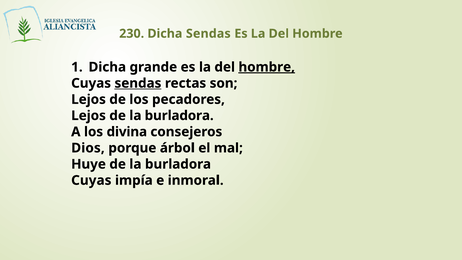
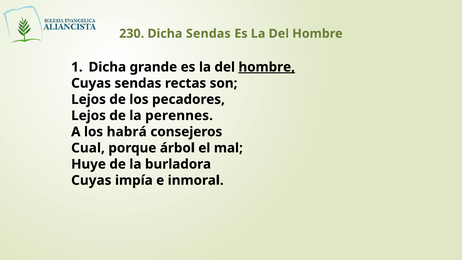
sendas at (138, 83) underline: present -> none
Lejos de la burladora: burladora -> perennes
divina: divina -> habrá
Dios: Dios -> Cual
